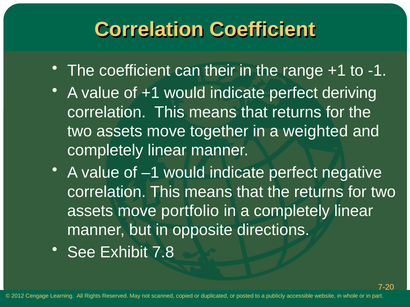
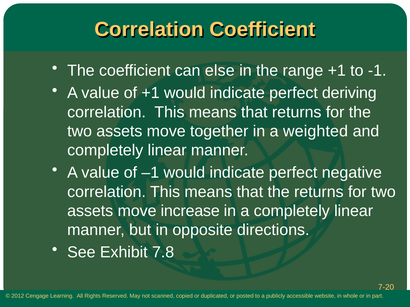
their: their -> else
portfolio: portfolio -> increase
